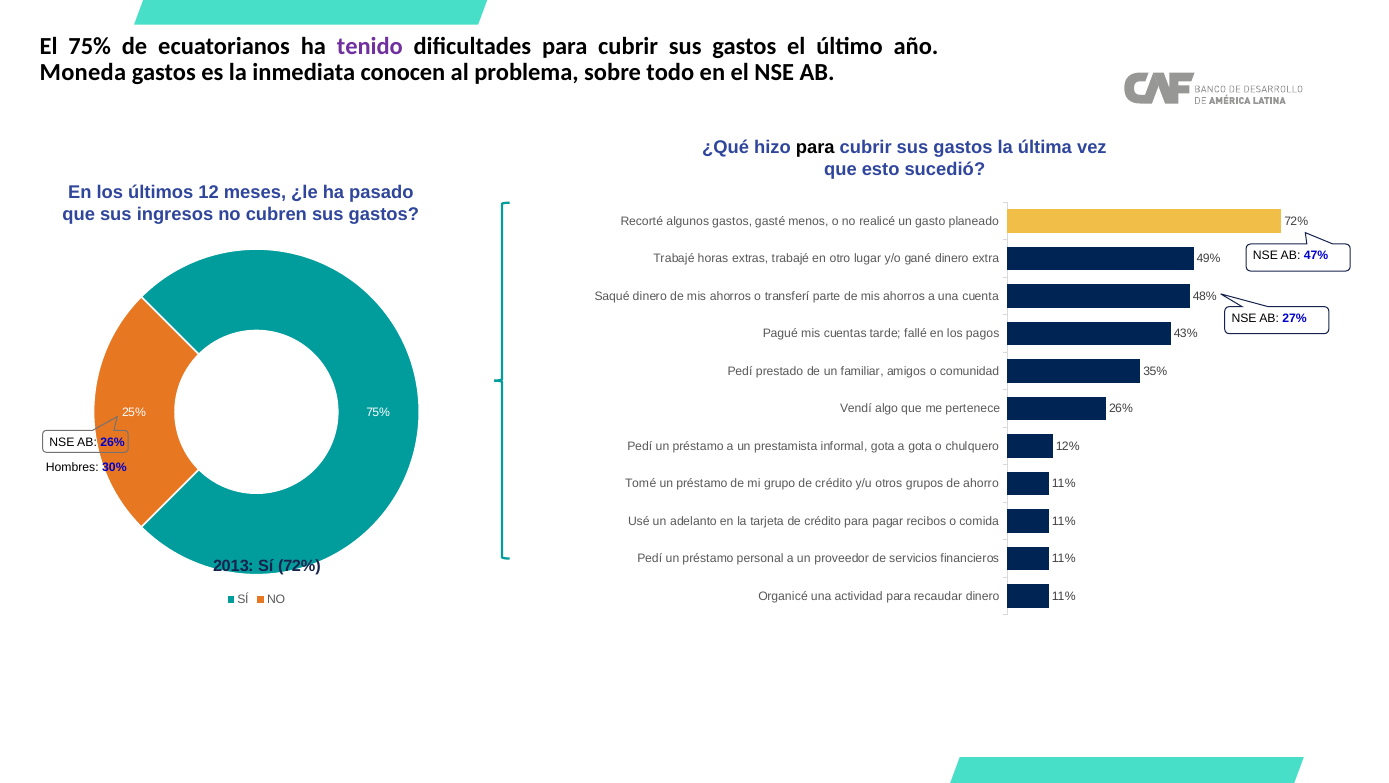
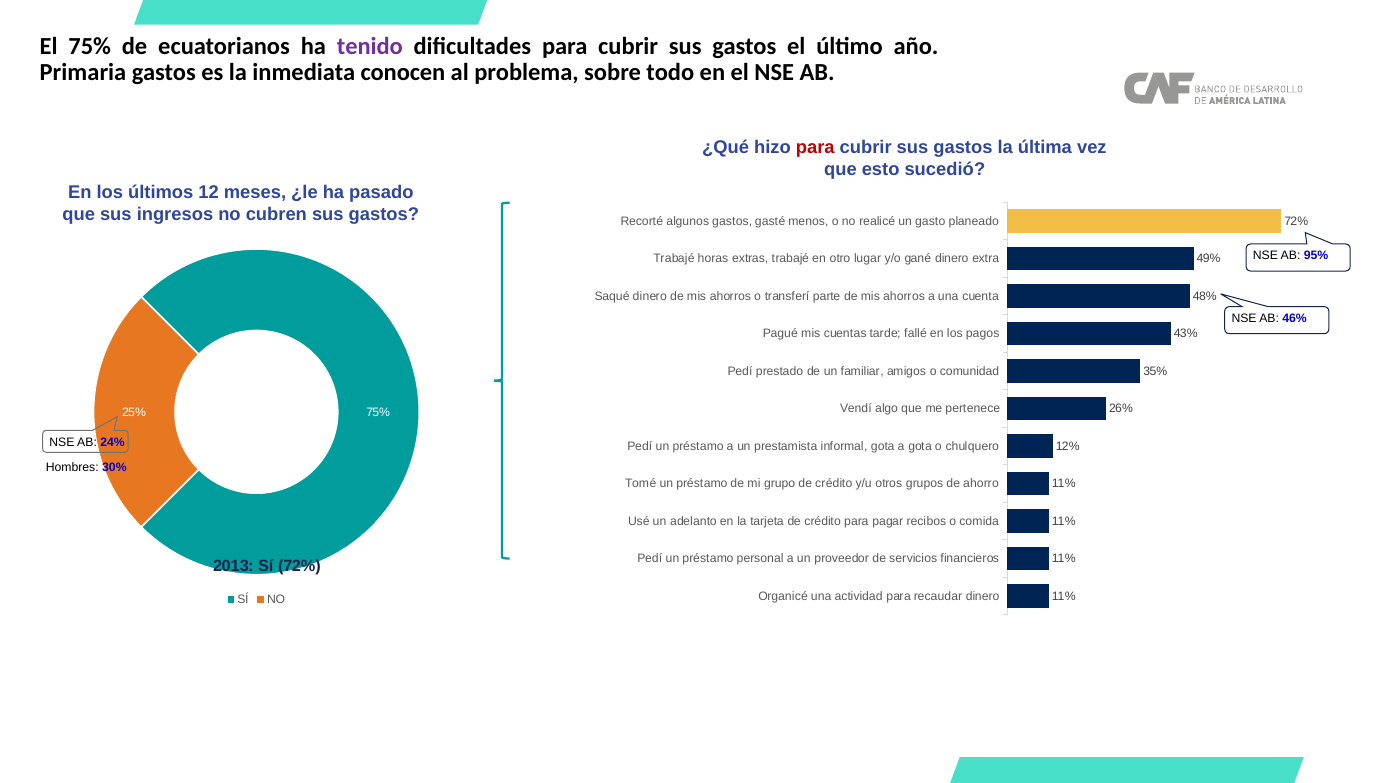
Moneda: Moneda -> Primaria
para at (815, 148) colour: black -> red
47%: 47% -> 95%
27%: 27% -> 46%
AB 26%: 26% -> 24%
